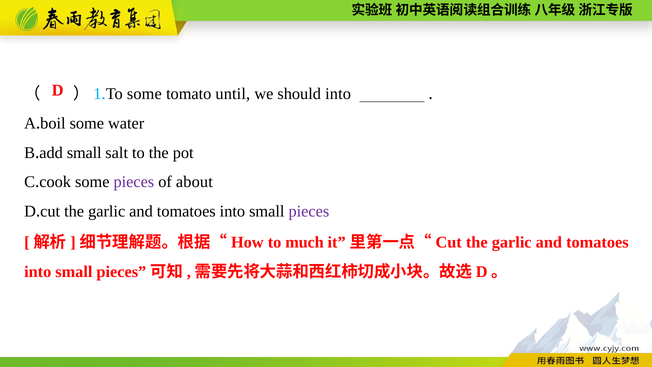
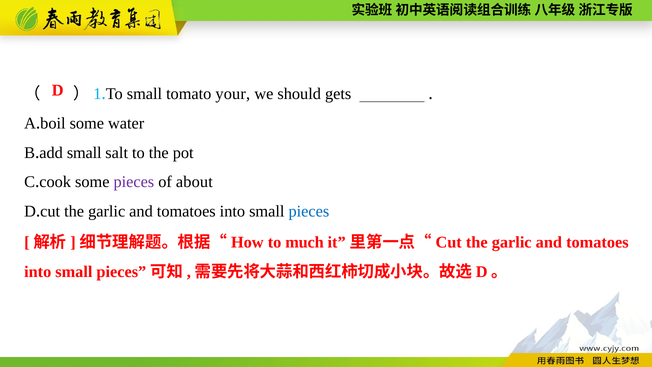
To some: some -> small
until: until -> your
should into: into -> gets
pieces at (309, 211) colour: purple -> blue
